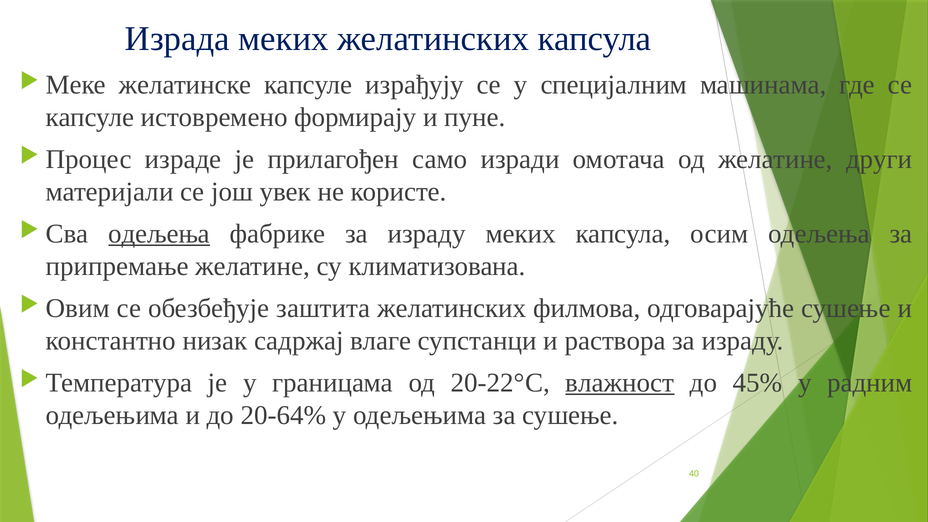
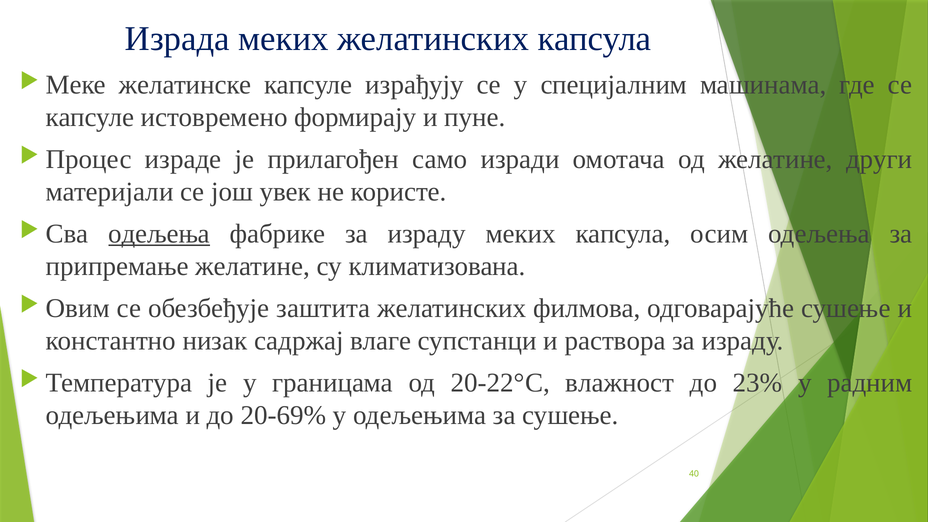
влажност underline: present -> none
45%: 45% -> 23%
20-64%: 20-64% -> 20-69%
